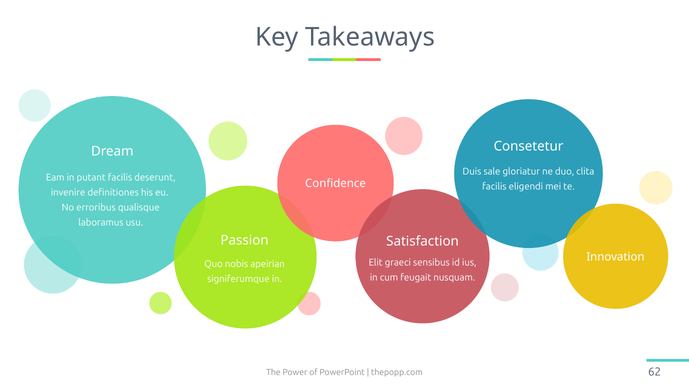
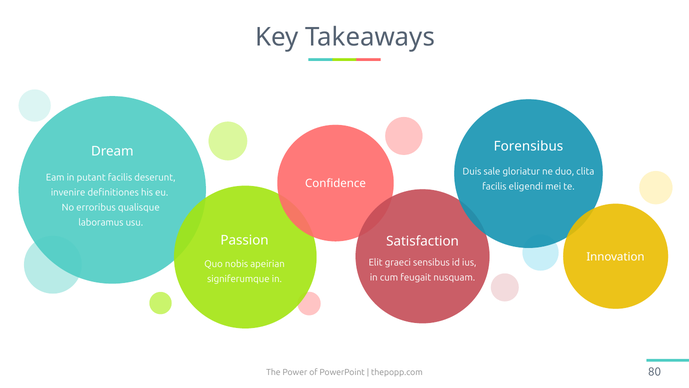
Consetetur: Consetetur -> Forensibus
62: 62 -> 80
